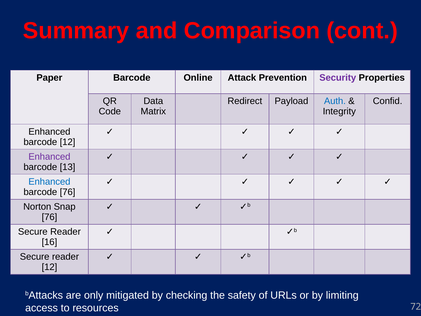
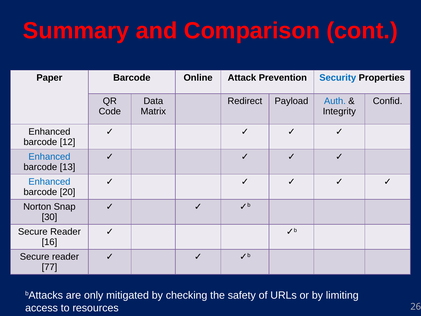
Security colour: purple -> blue
Enhanced at (49, 157) colour: purple -> blue
barcode 76: 76 -> 20
76 at (49, 217): 76 -> 30
12 at (49, 267): 12 -> 77
72: 72 -> 26
